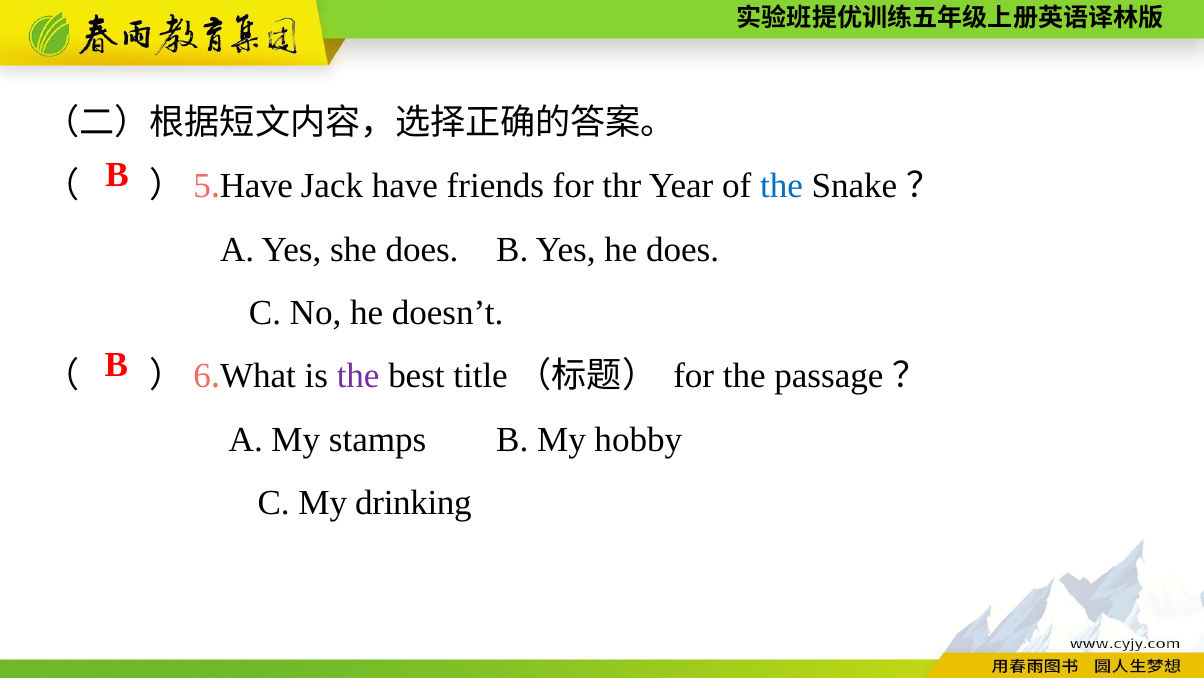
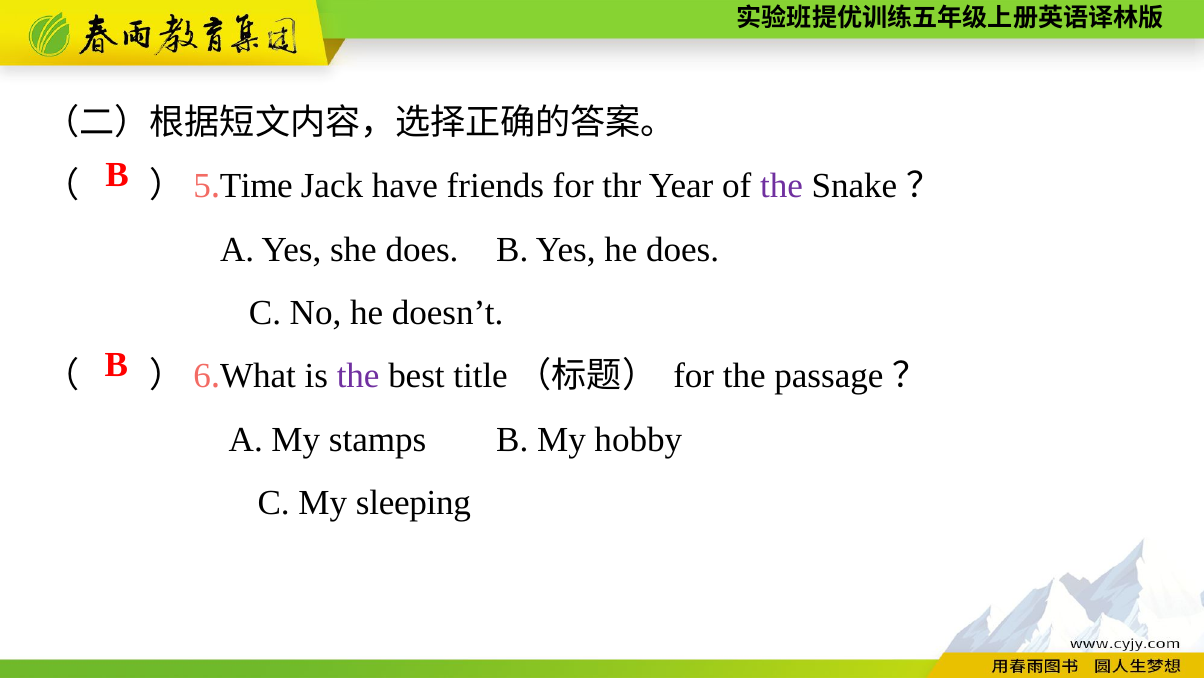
Have at (256, 186): Have -> Time
the at (781, 186) colour: blue -> purple
drinking: drinking -> sleeping
